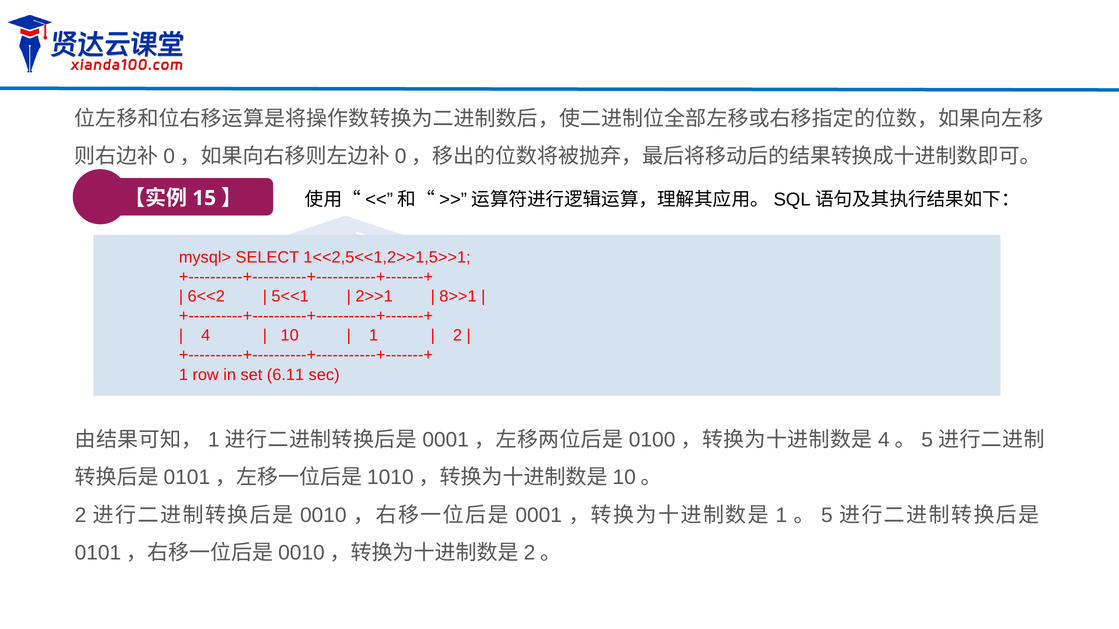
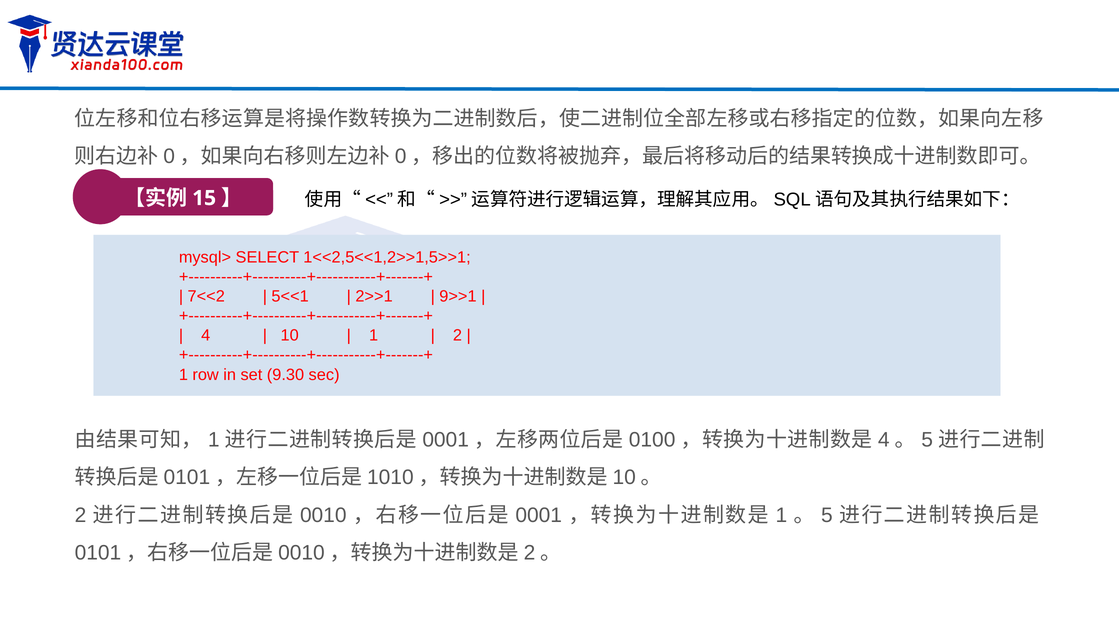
6<<2: 6<<2 -> 7<<2
8>>1: 8>>1 -> 9>>1
6.11: 6.11 -> 9.30
